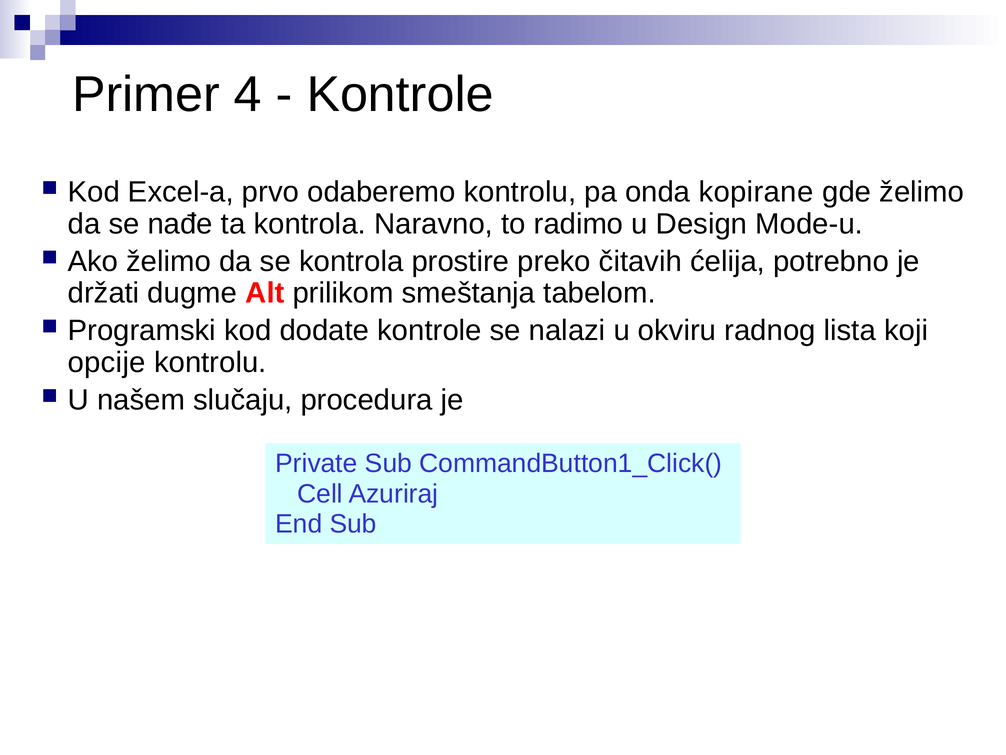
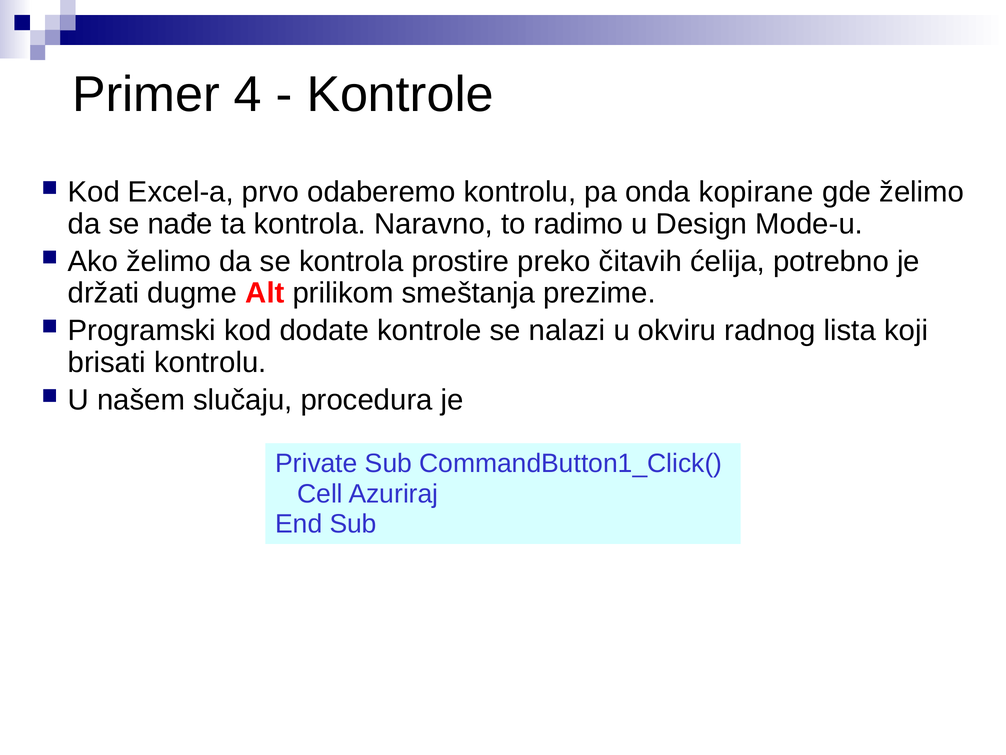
tabelom: tabelom -> prezime
opcije: opcije -> brisati
